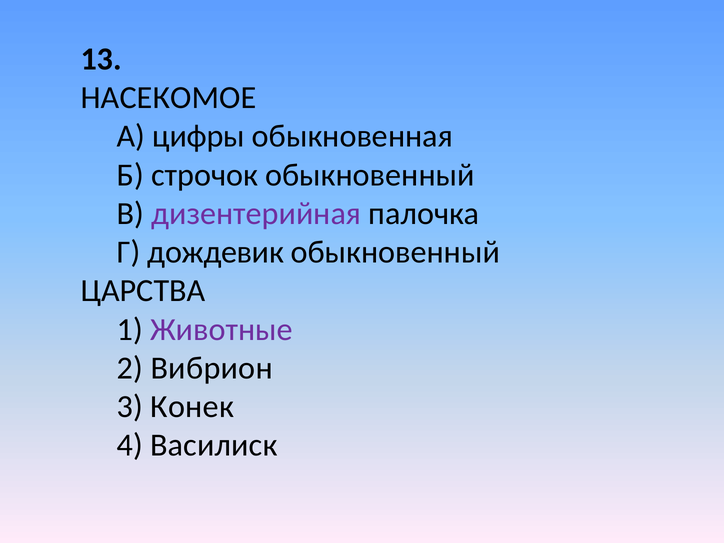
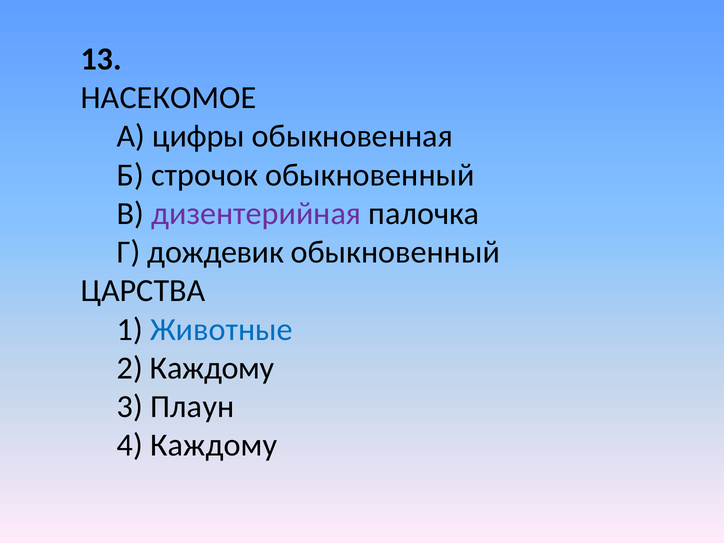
Животные colour: purple -> blue
2 Вибрион: Вибрион -> Каждому
Конек: Конек -> Плаун
4 Василиск: Василиск -> Каждому
